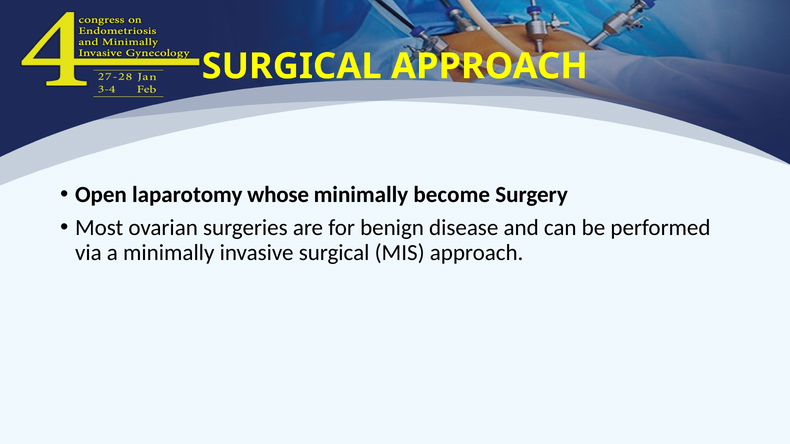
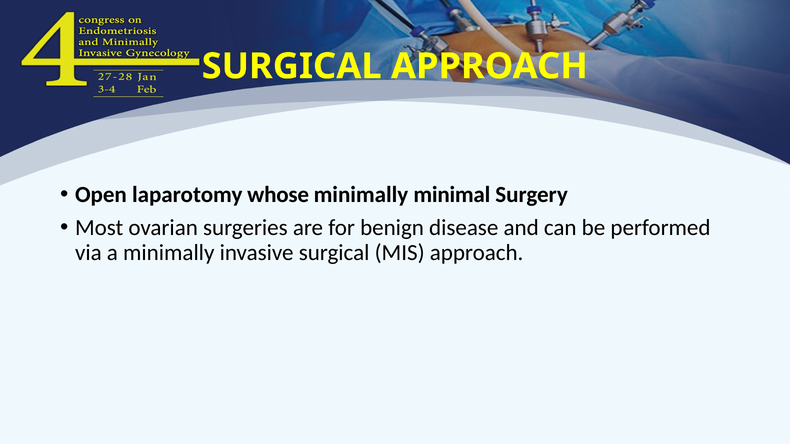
become: become -> minimal
